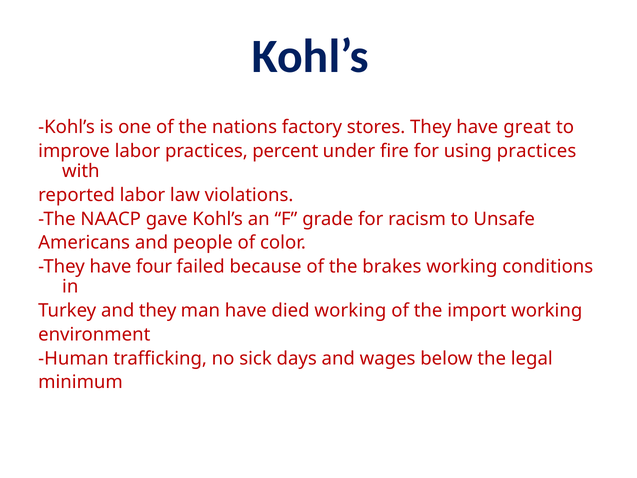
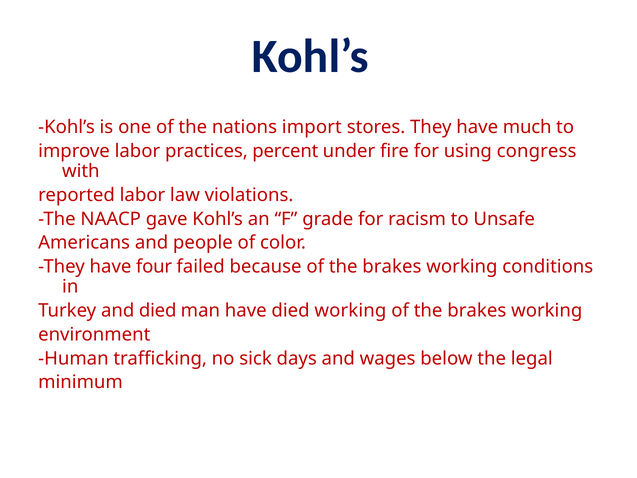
factory: factory -> import
great: great -> much
using practices: practices -> congress
and they: they -> died
import at (477, 310): import -> brakes
